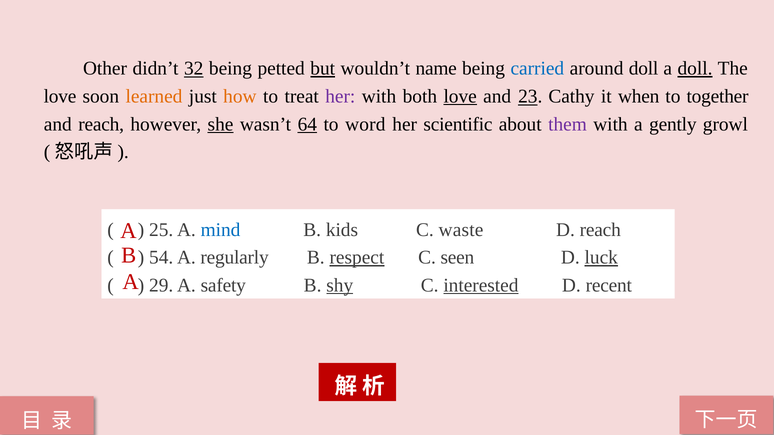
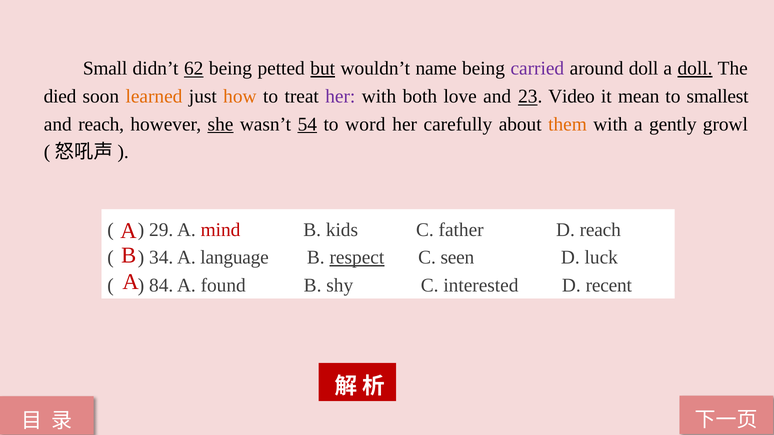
Other: Other -> Small
32: 32 -> 62
carried colour: blue -> purple
love at (60, 96): love -> died
love at (460, 96) underline: present -> none
Cathy: Cathy -> Video
when: when -> mean
together: together -> smallest
64: 64 -> 54
scientific: scientific -> carefully
them colour: purple -> orange
25: 25 -> 29
mind colour: blue -> red
waste: waste -> father
54: 54 -> 34
regularly: regularly -> language
luck underline: present -> none
29: 29 -> 84
safety: safety -> found
shy underline: present -> none
interested underline: present -> none
